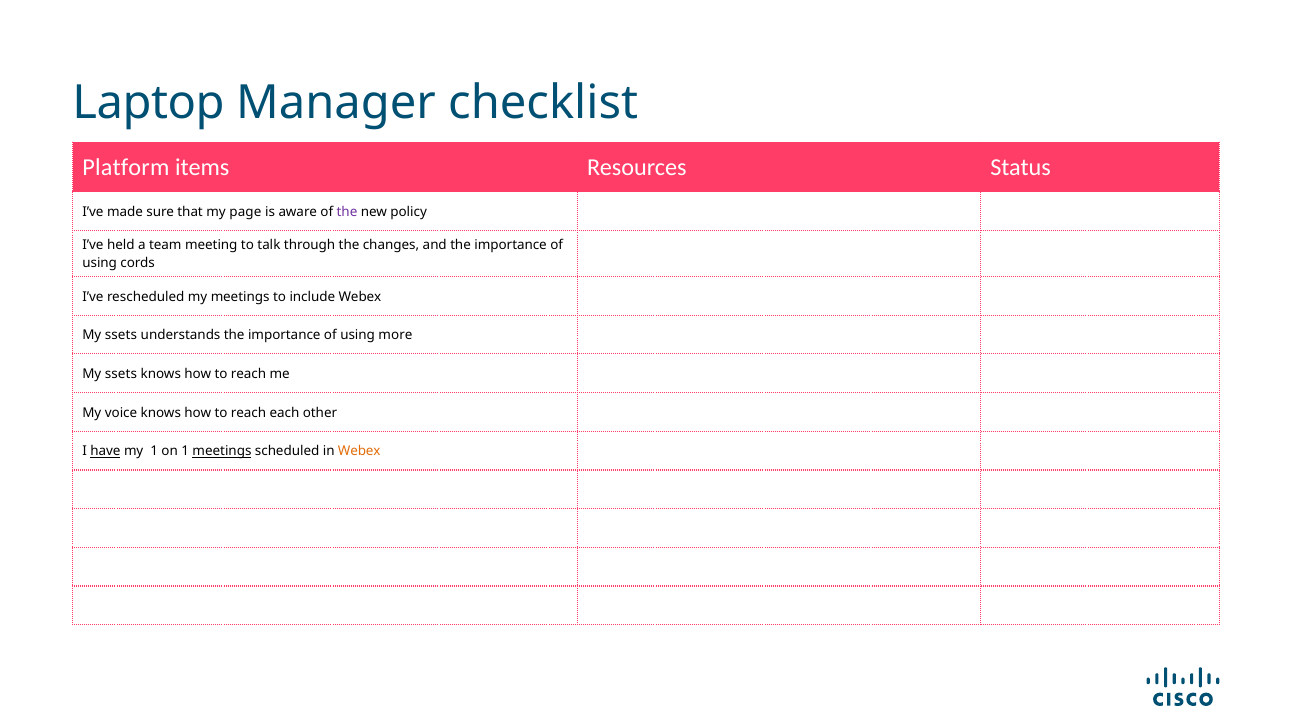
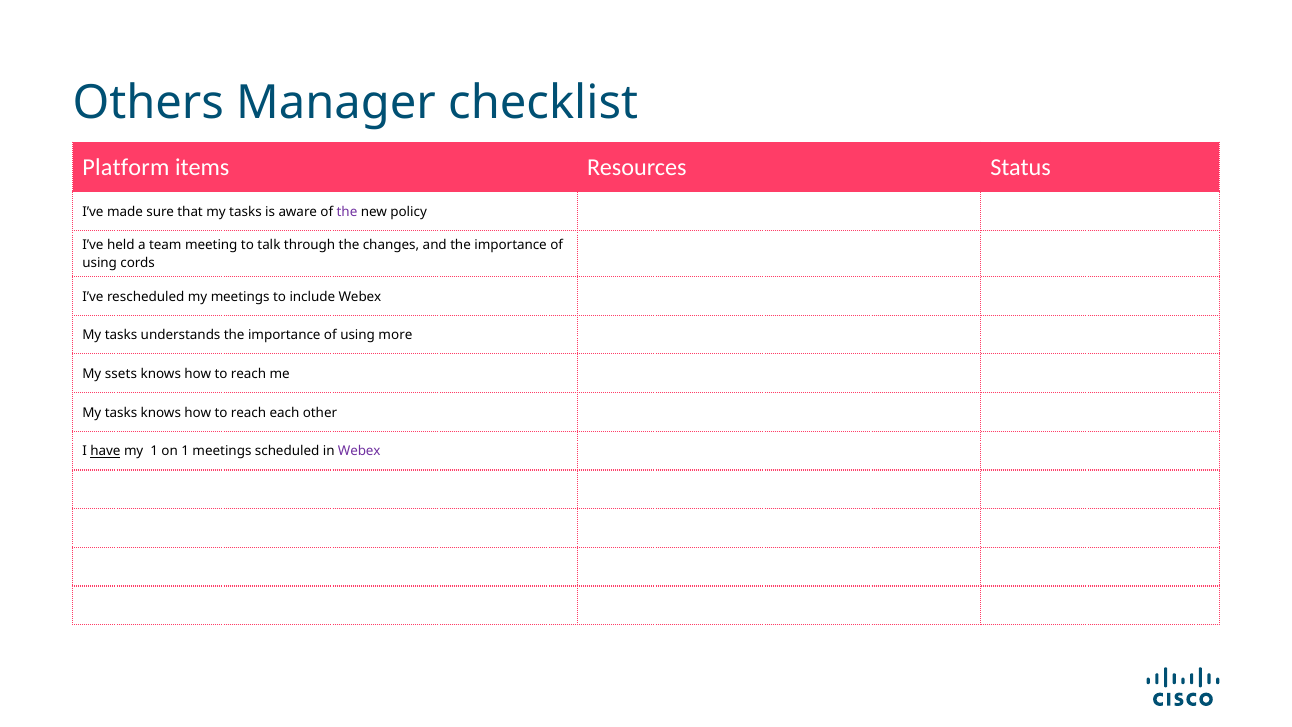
Laptop: Laptop -> Others
that my page: page -> tasks
ssets at (121, 335): ssets -> tasks
voice at (121, 413): voice -> tasks
meetings at (222, 451) underline: present -> none
Webex at (359, 451) colour: orange -> purple
